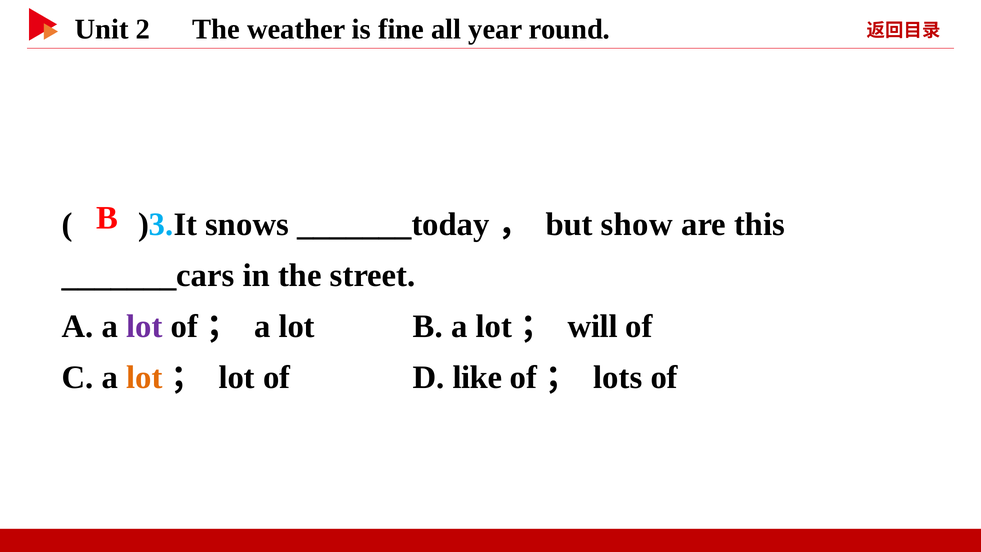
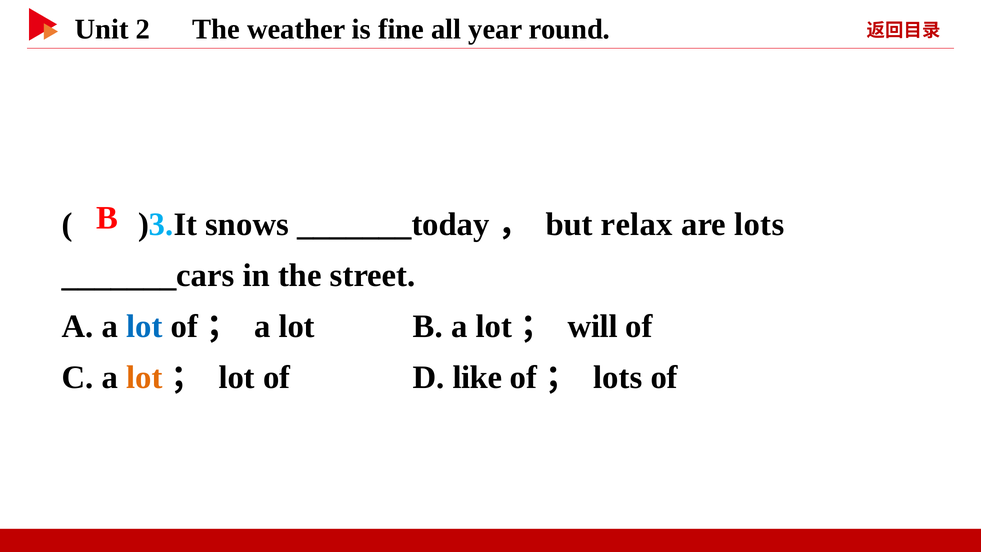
show: show -> relax
are this: this -> lots
lot at (144, 326) colour: purple -> blue
